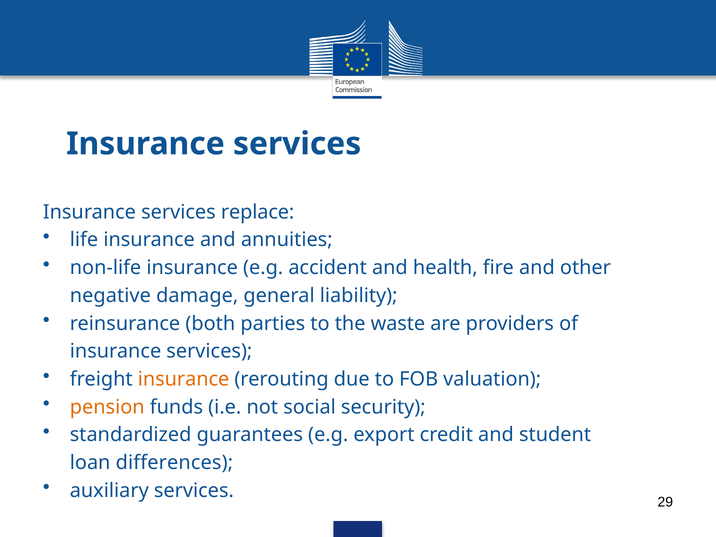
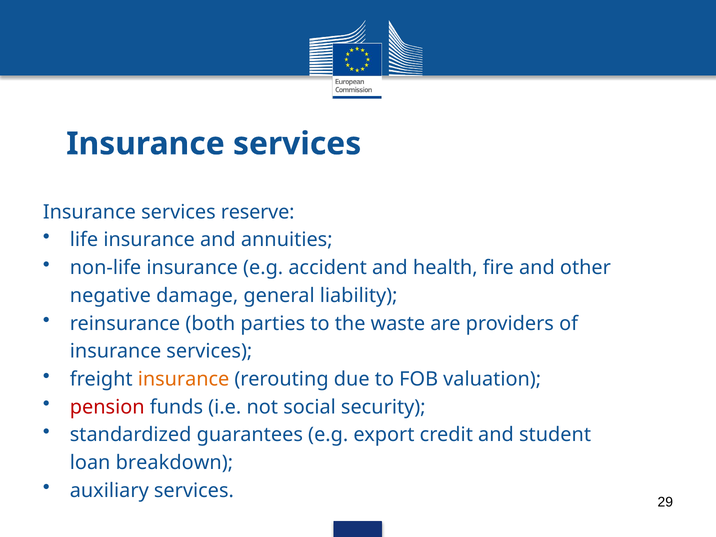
replace: replace -> reserve
pension colour: orange -> red
differences: differences -> breakdown
